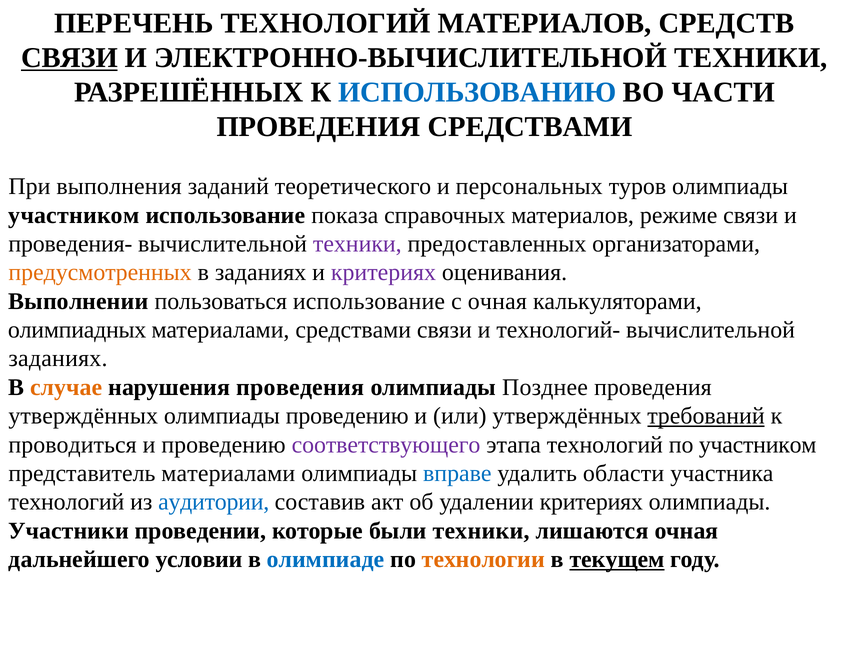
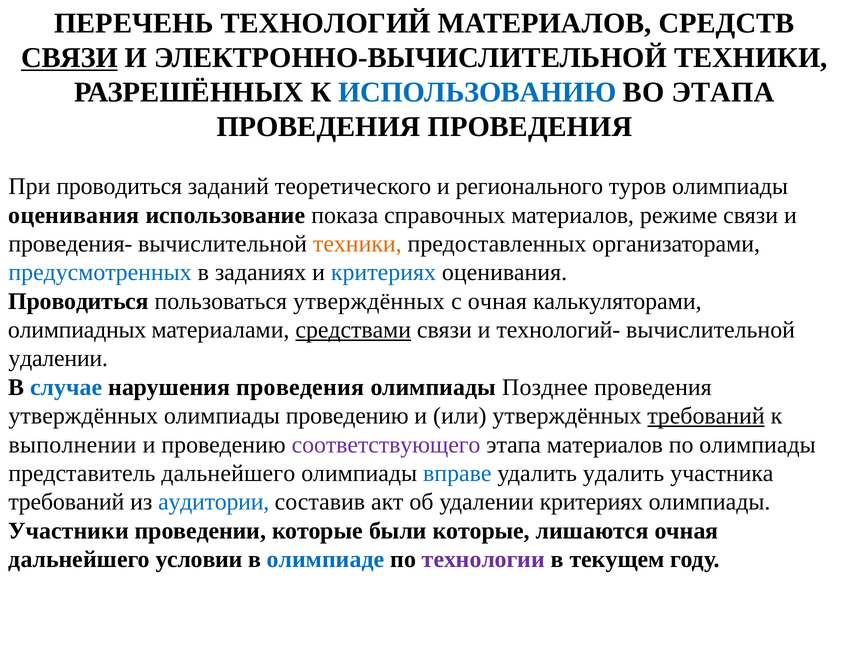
ВО ЧАСТИ: ЧАСТИ -> ЭТАПА
ПРОВЕДЕНИЯ СРЕДСТВАМИ: СРЕДСТВАМИ -> ПРОВЕДЕНИЯ
При выполнения: выполнения -> проводиться
персональных: персональных -> регионального
участником at (74, 215): участником -> оценивания
техники at (357, 244) colour: purple -> orange
предусмотренных colour: orange -> blue
критериях at (383, 272) colour: purple -> blue
Выполнении at (78, 301): Выполнении -> Проводиться
пользоваться использование: использование -> утверждённых
средствами at (353, 330) underline: none -> present
заданиях at (58, 358): заданиях -> удалении
случае colour: orange -> blue
проводиться: проводиться -> выполнении
этапа технологий: технологий -> материалов
по участником: участником -> олимпиады
представитель материалами: материалами -> дальнейшего
удалить области: области -> удалить
технологий at (66, 501): технологий -> требований
были техники: техники -> которые
технологии colour: orange -> purple
текущем underline: present -> none
